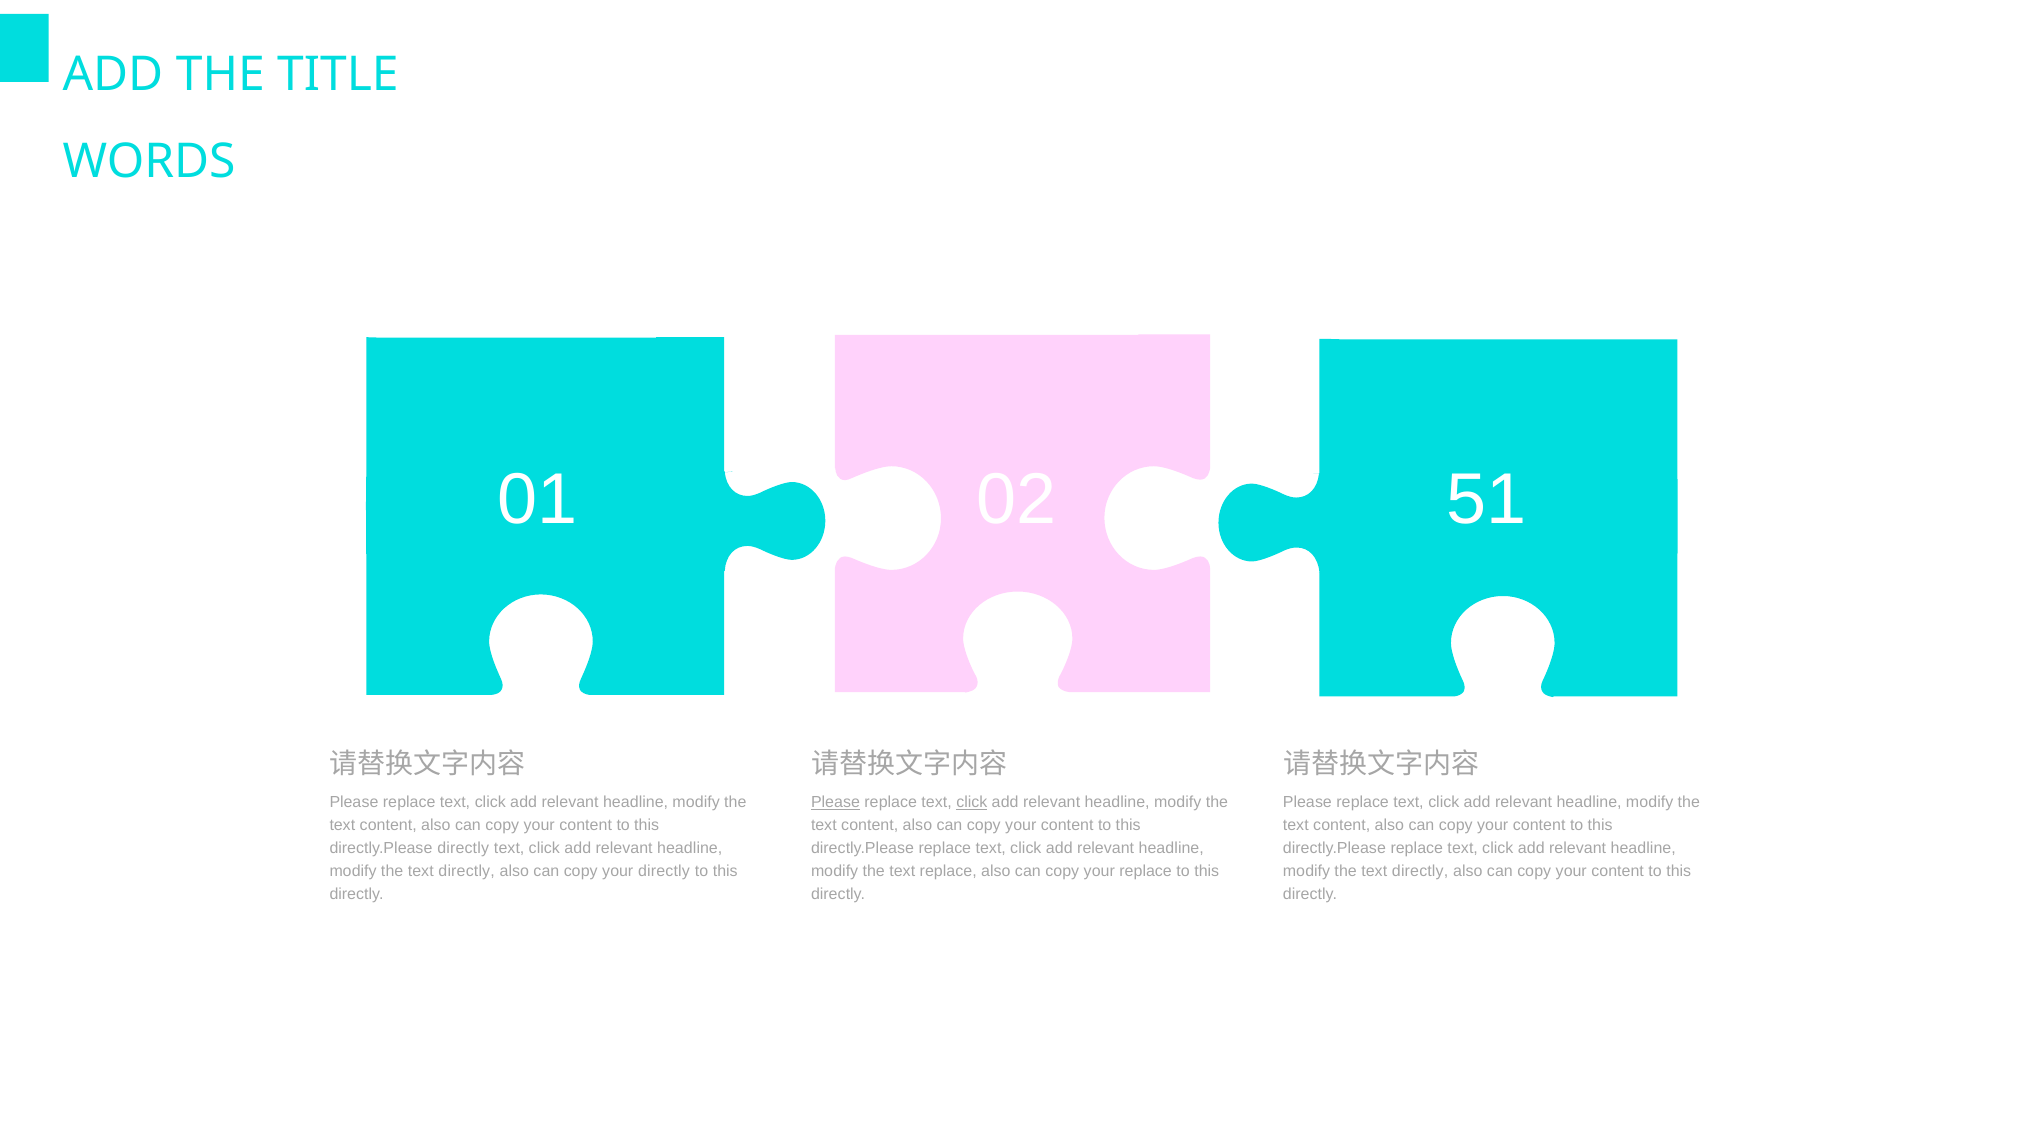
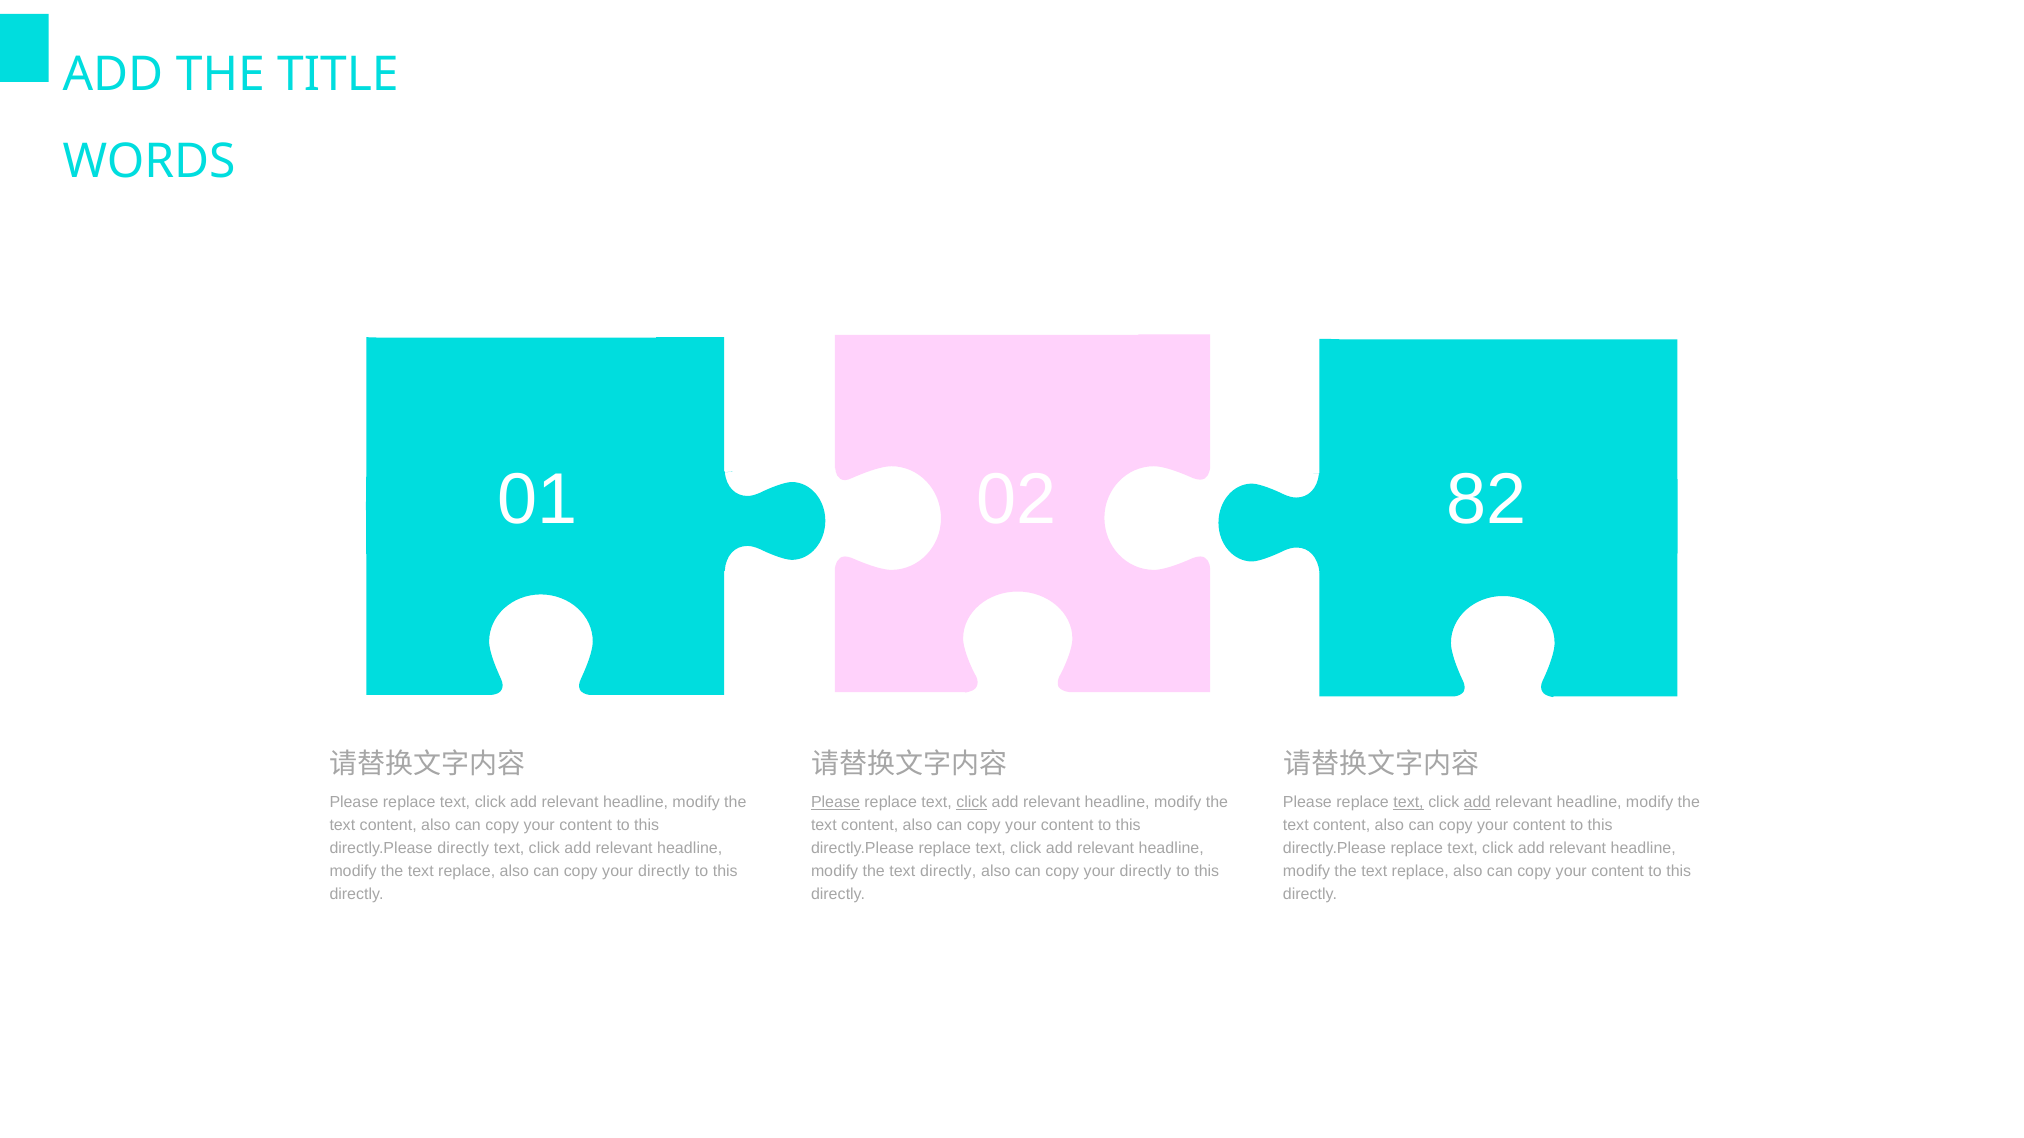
51: 51 -> 82
text at (1409, 803) underline: none -> present
add at (1477, 803) underline: none -> present
directly at (467, 872): directly -> replace
text replace: replace -> directly
replace at (1146, 872): replace -> directly
directly at (1420, 872): directly -> replace
